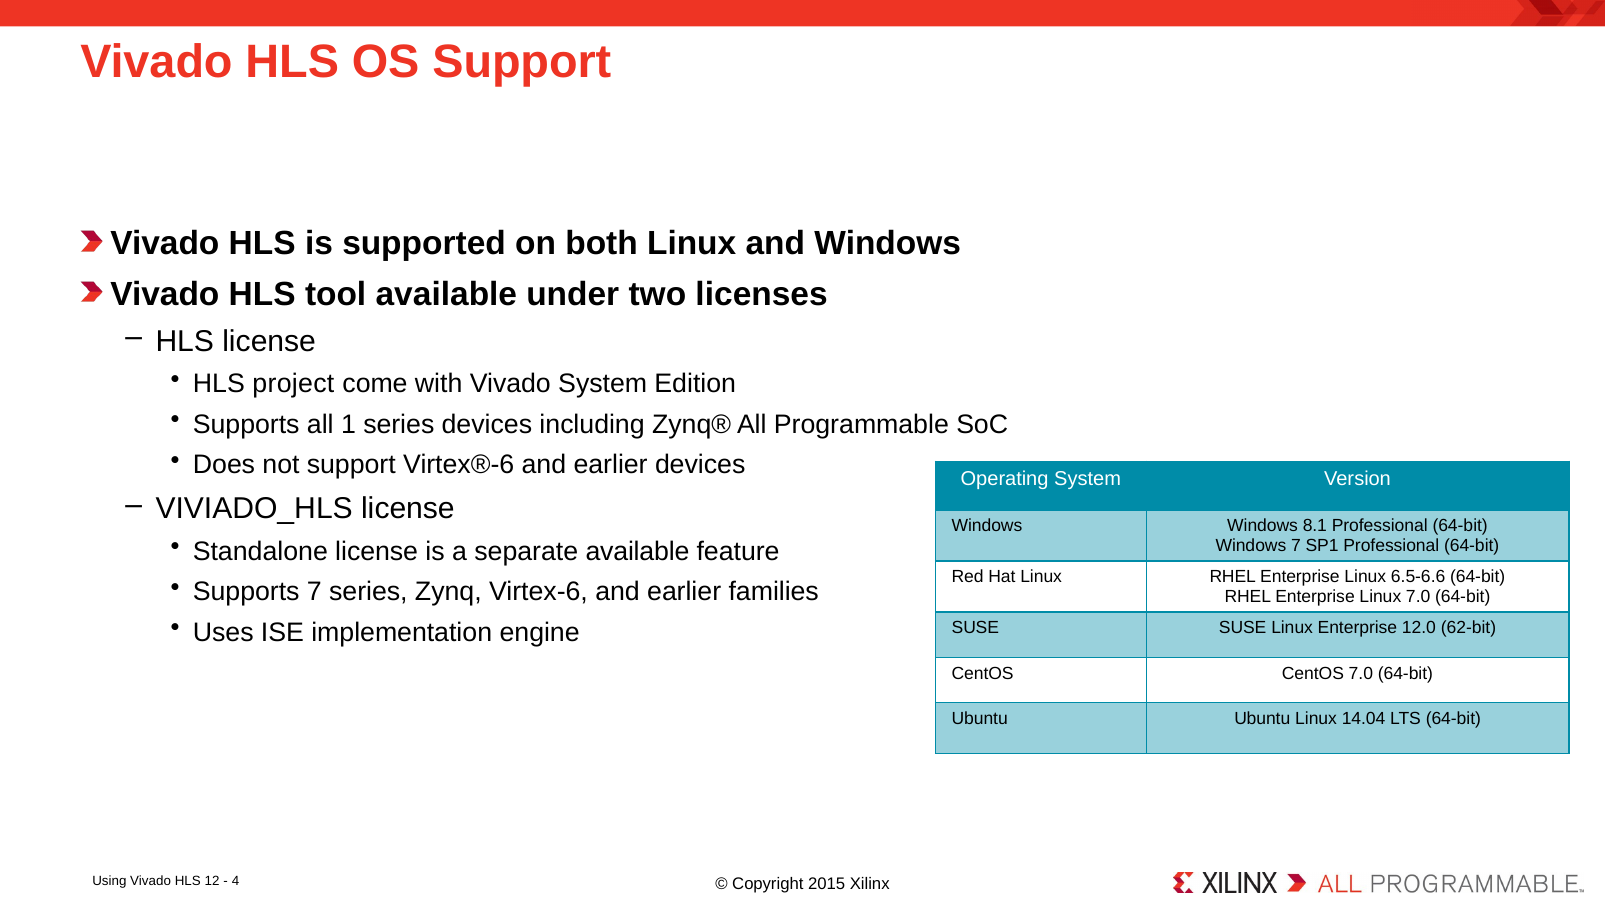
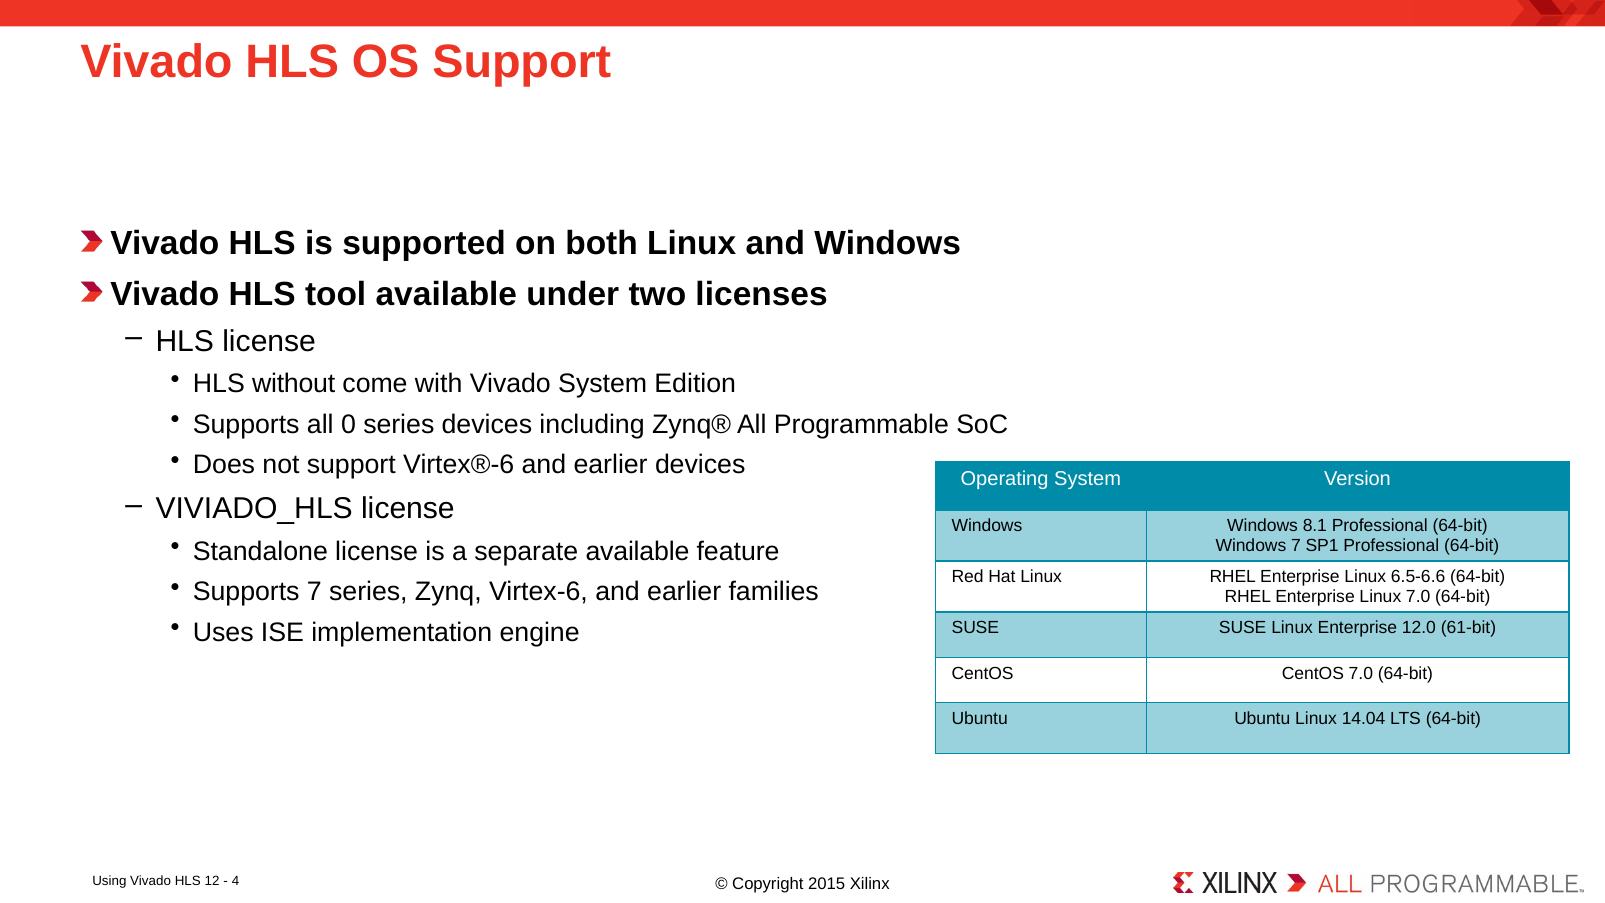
project: project -> without
1: 1 -> 0
62-bit: 62-bit -> 61-bit
